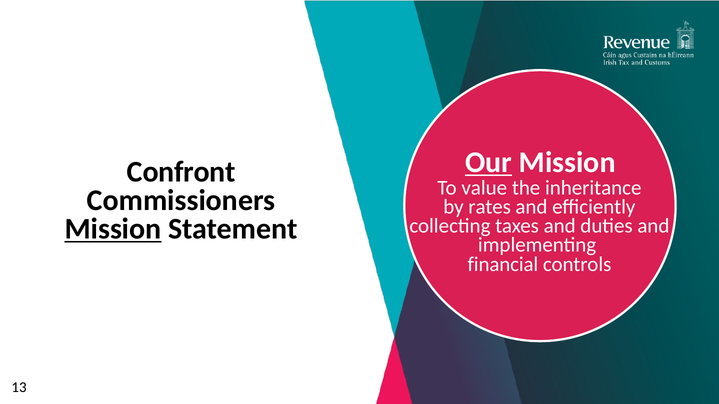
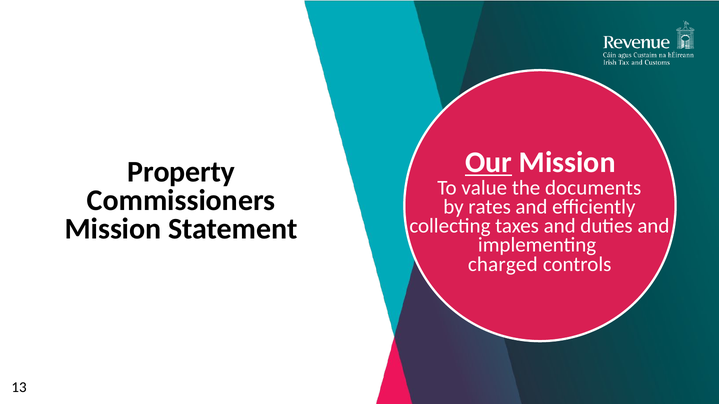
Confront: Confront -> Property
inheritance: inheritance -> documents
Mission at (113, 229) underline: present -> none
financial: financial -> charged
